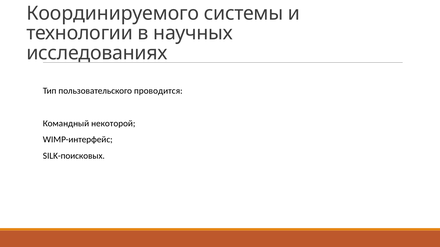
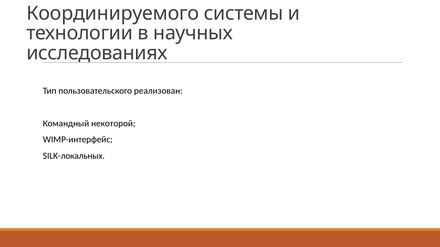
проводится: проводится -> реализован
SILK-поисковых: SILK-поисковых -> SILK-локальных
